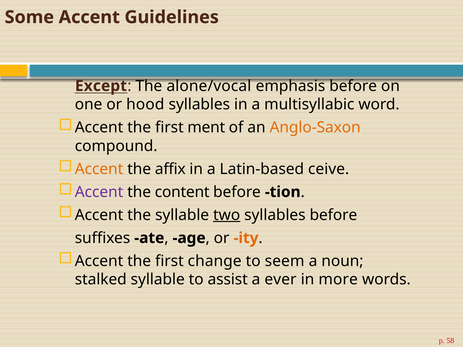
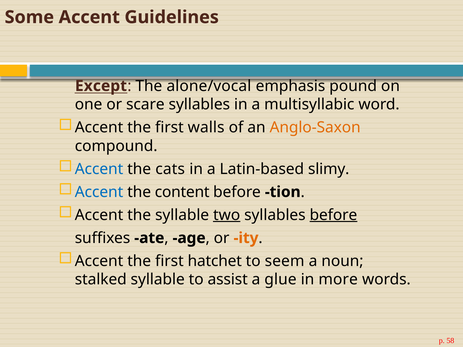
emphasis before: before -> pound
hood: hood -> scare
ment: ment -> walls
Accent at (99, 169) colour: orange -> blue
affix: affix -> cats
ceive: ceive -> slimy
Accent at (99, 192) colour: purple -> blue
before at (333, 215) underline: none -> present
change: change -> hatchet
ever: ever -> glue
